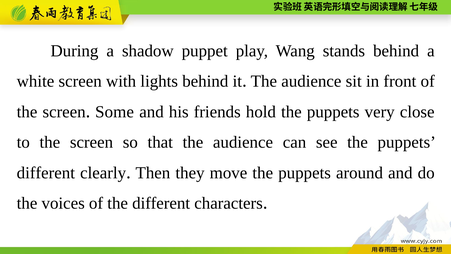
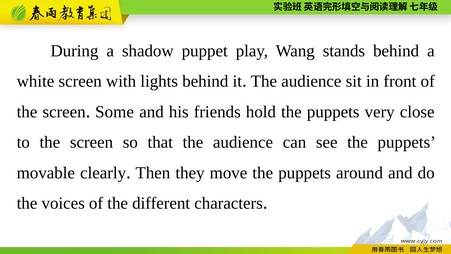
different at (46, 173): different -> movable
